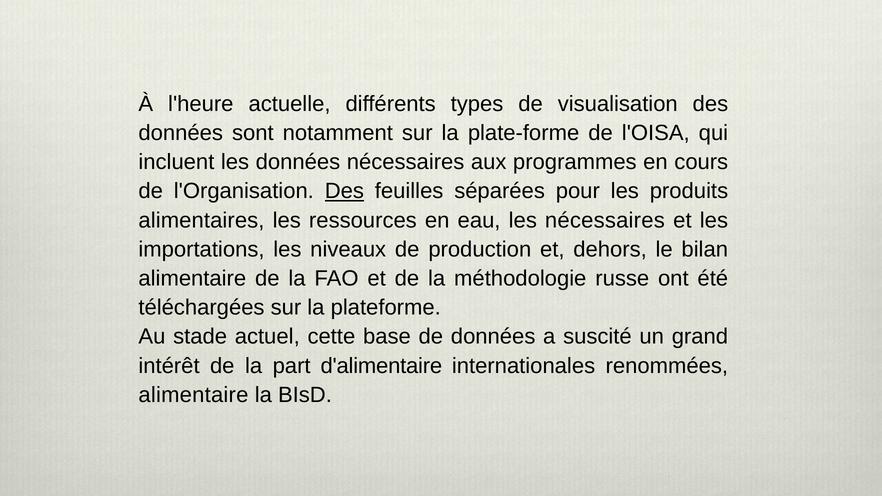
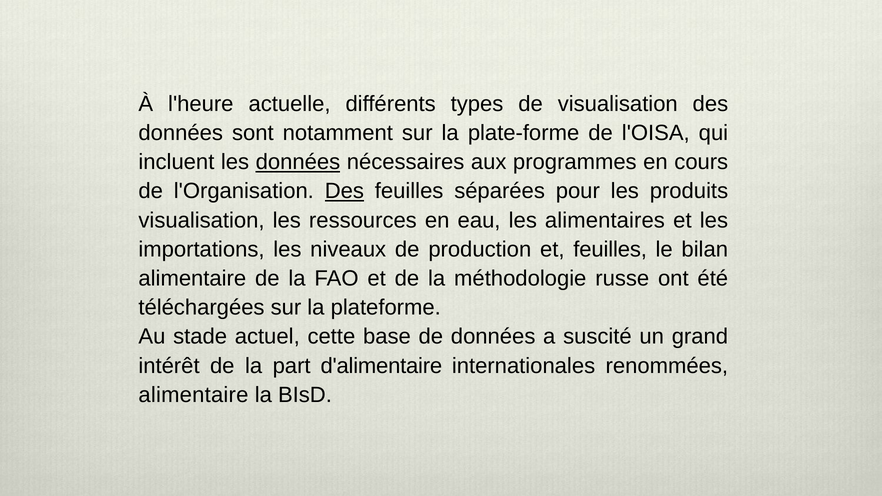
données at (298, 162) underline: none -> present
alimentaires at (201, 220): alimentaires -> visualisation
les nécessaires: nécessaires -> alimentaires
et dehors: dehors -> feuilles
